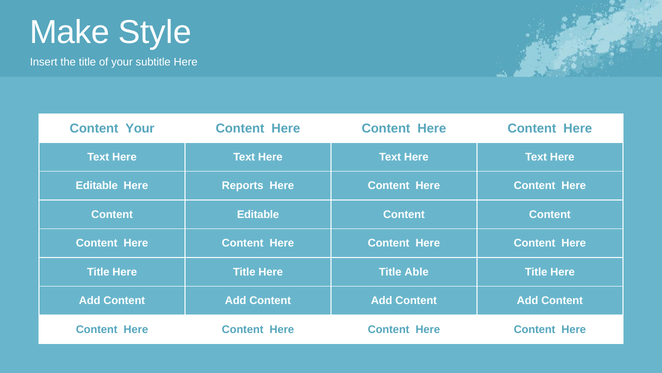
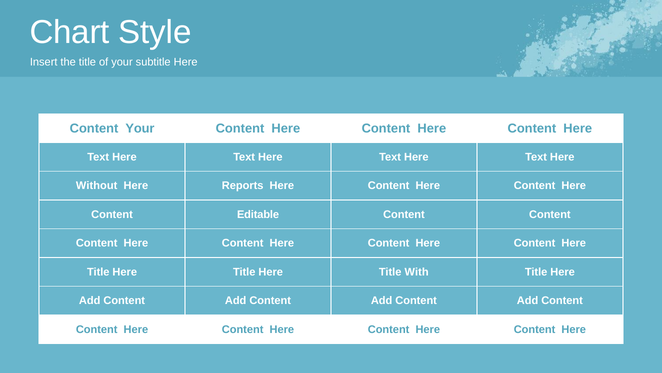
Make: Make -> Chart
Editable at (97, 186): Editable -> Without
Able: Able -> With
